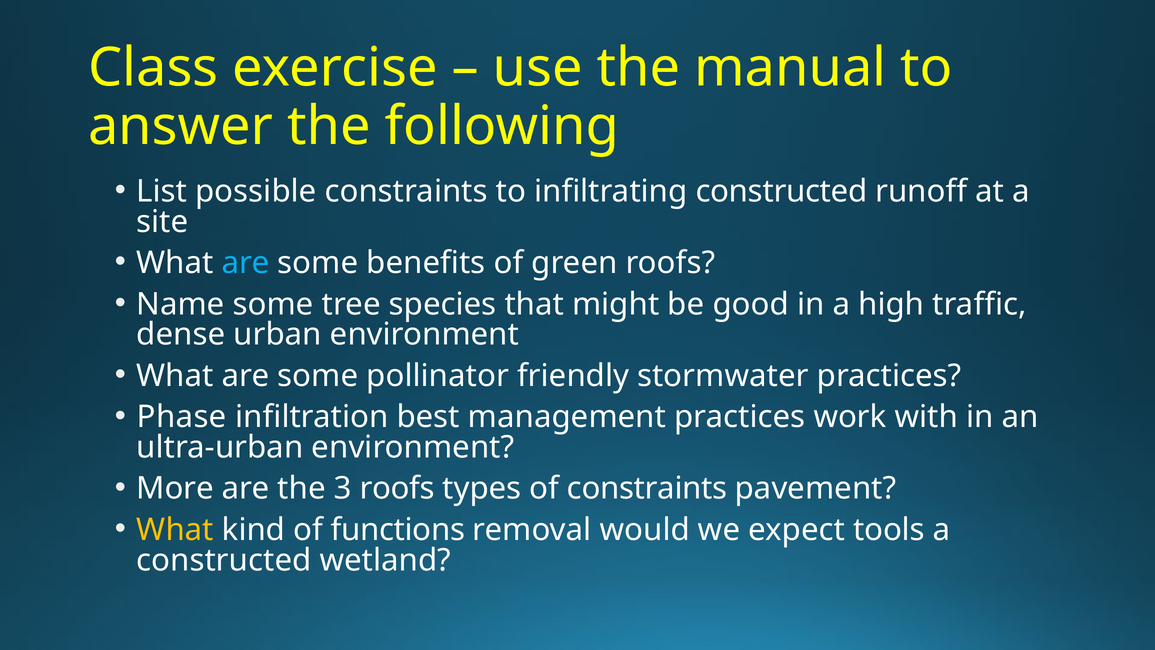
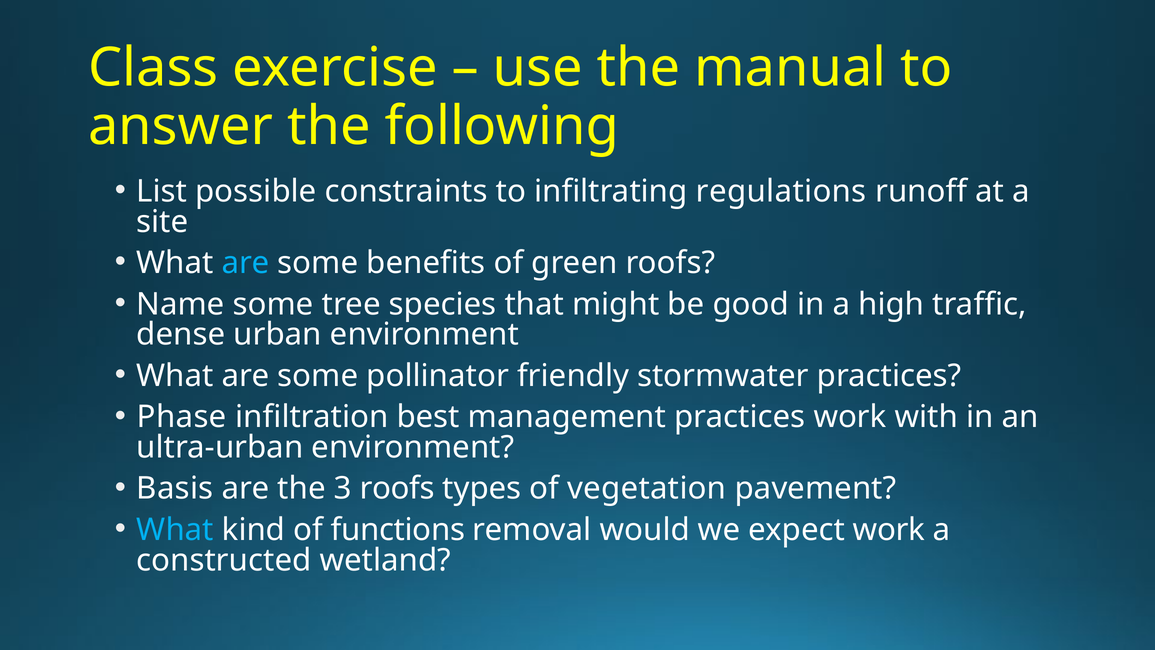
infiltrating constructed: constructed -> regulations
More: More -> Basis
of constraints: constraints -> vegetation
What at (175, 530) colour: yellow -> light blue
expect tools: tools -> work
